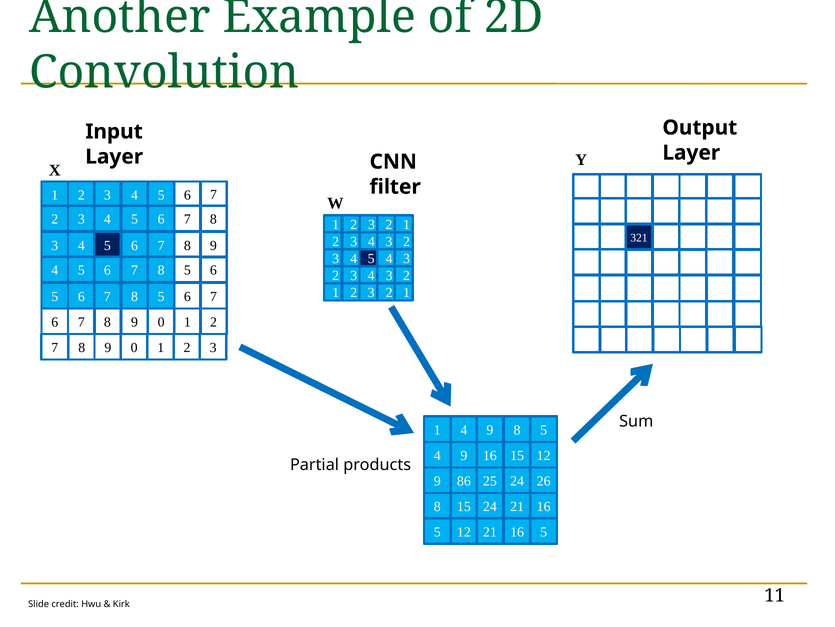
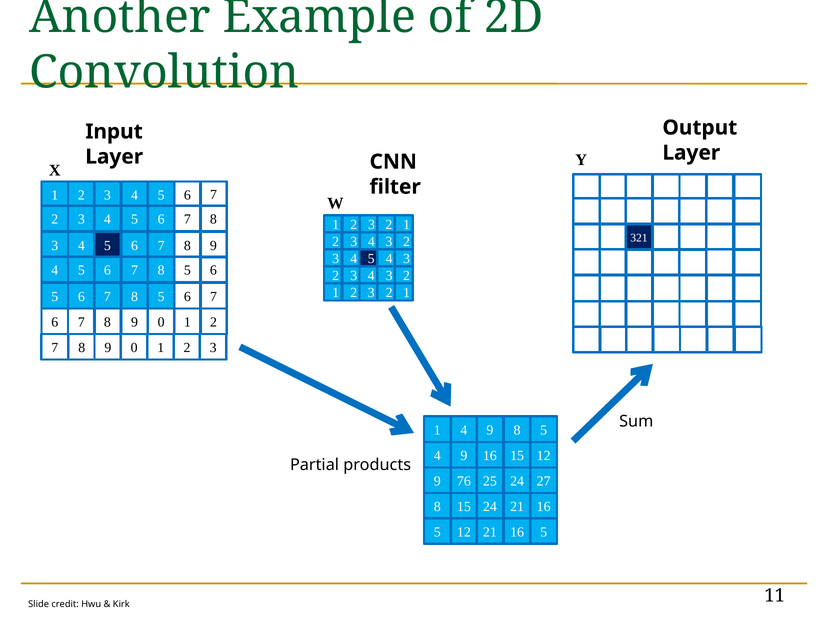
86: 86 -> 76
26: 26 -> 27
